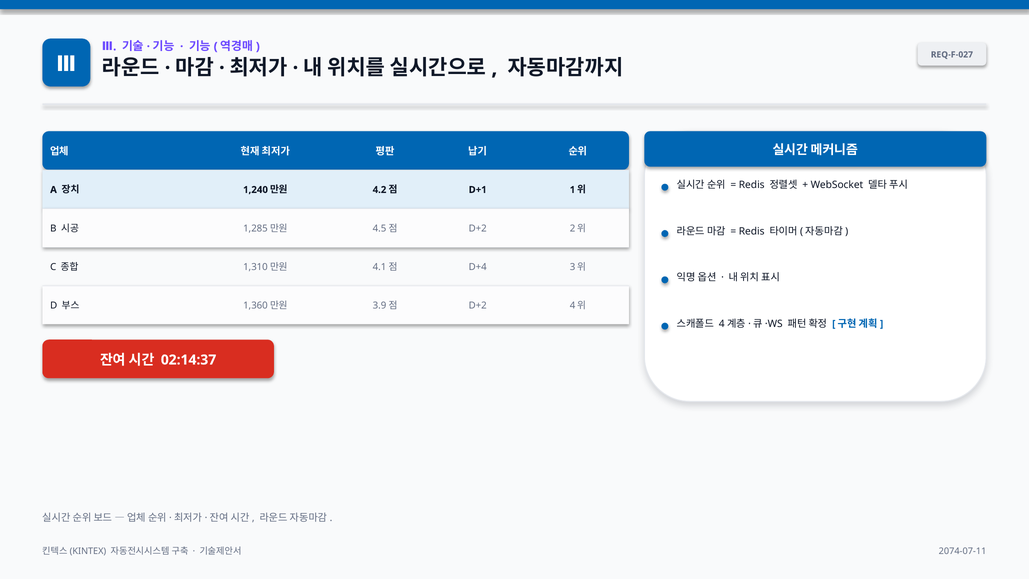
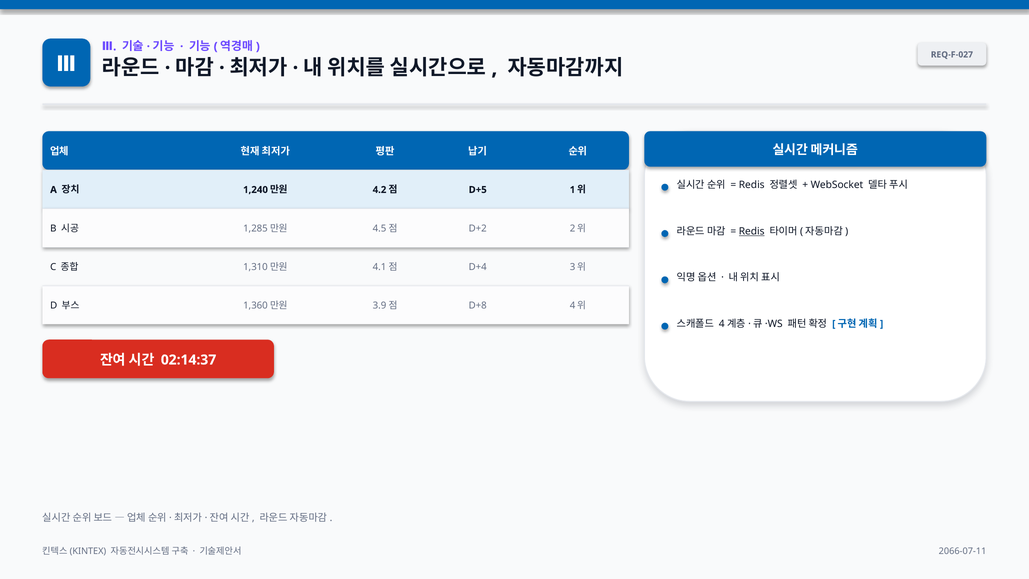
D+1: D+1 -> D+5
Redis at (752, 231) underline: none -> present
D+2 at (478, 305): D+2 -> D+8
2074-07-11: 2074-07-11 -> 2066-07-11
